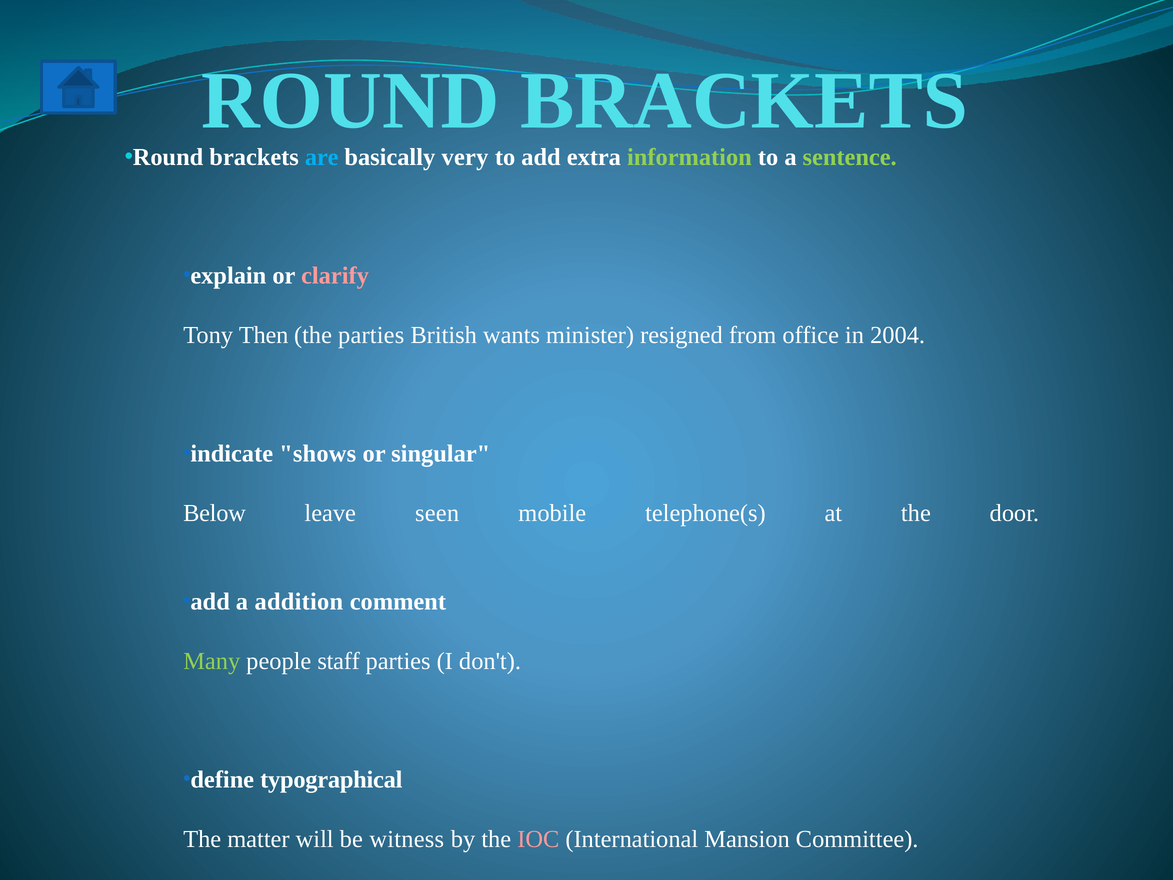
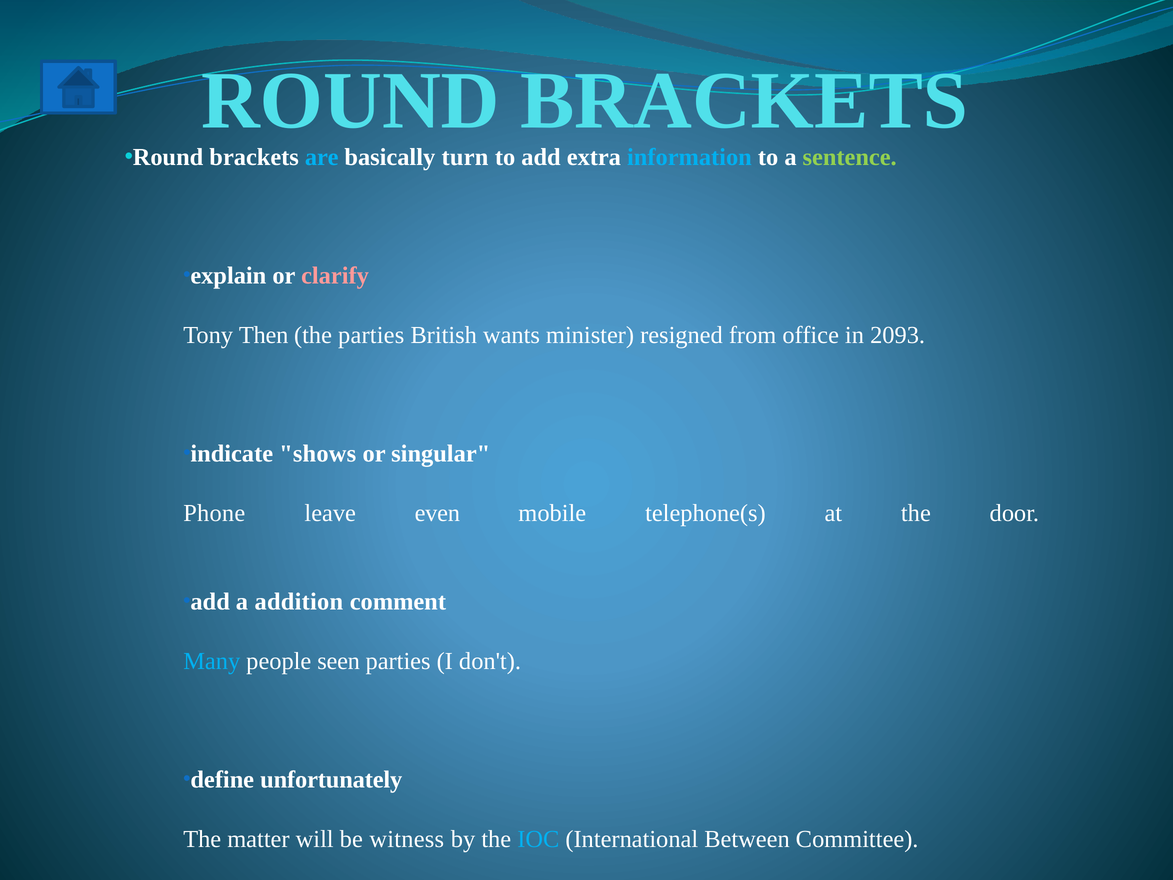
very: very -> turn
information colour: light green -> light blue
2004: 2004 -> 2093
Below: Below -> Phone
seen: seen -> even
Many colour: light green -> light blue
staff: staff -> seen
typographical: typographical -> unfortunately
IOC colour: pink -> light blue
Mansion: Mansion -> Between
